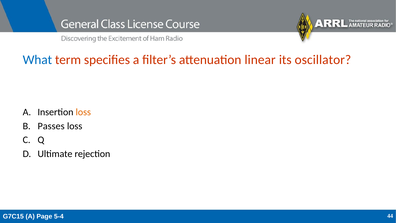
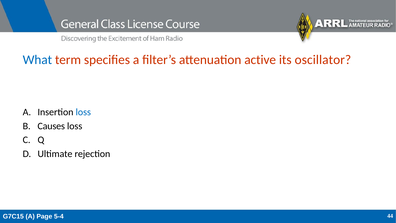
linear: linear -> active
loss at (83, 112) colour: orange -> blue
Passes: Passes -> Causes
